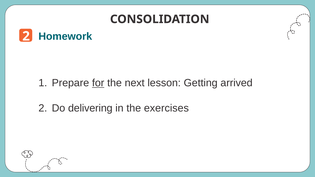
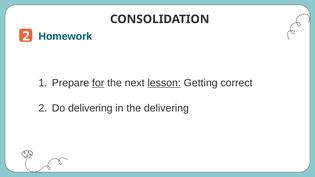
lesson underline: none -> present
arrived: arrived -> correct
the exercises: exercises -> delivering
